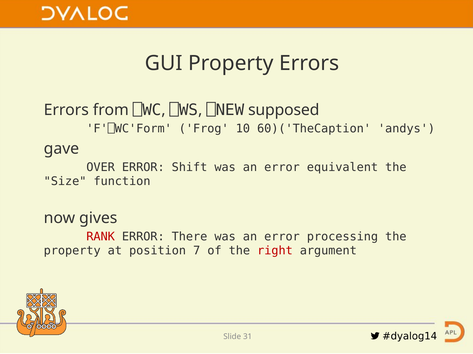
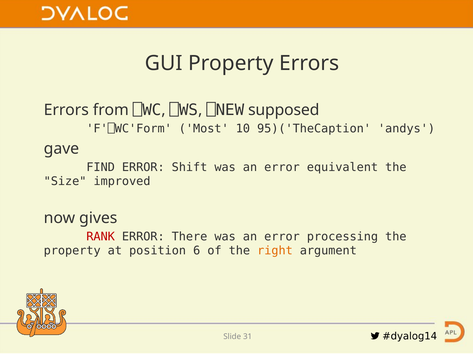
Frog: Frog -> Most
60)('TheCaption: 60)('TheCaption -> 95)('TheCaption
OVER: OVER -> FIND
function: function -> improved
7: 7 -> 6
right colour: red -> orange
